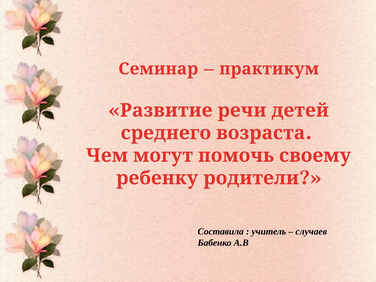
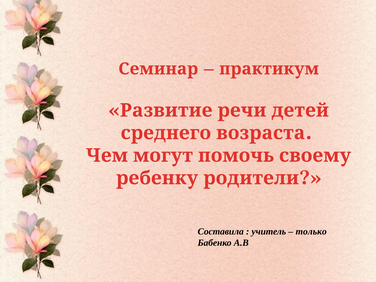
случаев: случаев -> только
